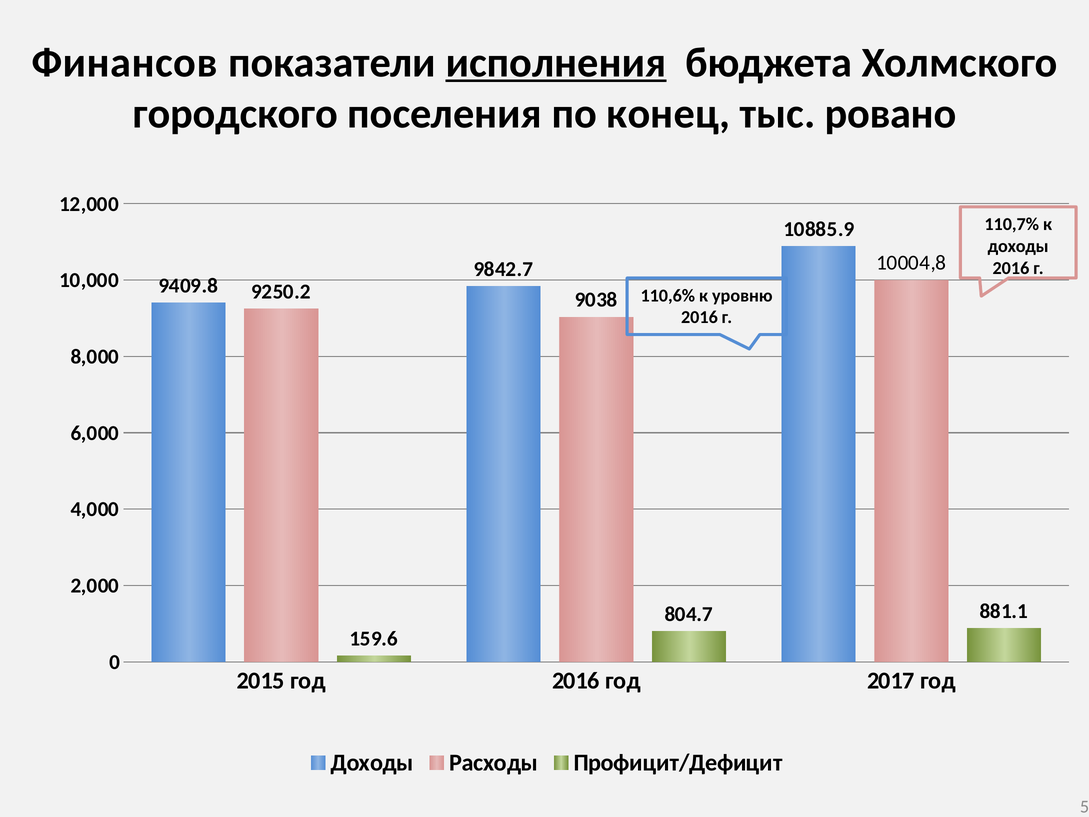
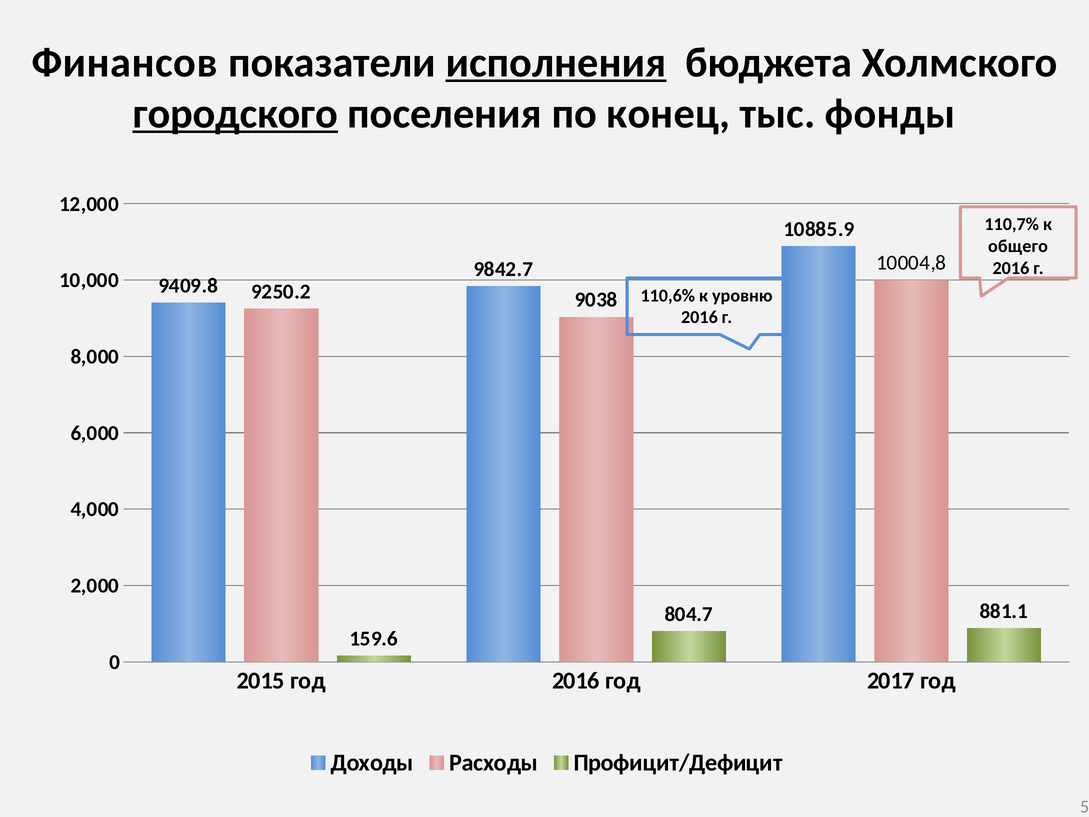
городского underline: none -> present
ровано: ровано -> фонды
доходы at (1018, 246): доходы -> общего
